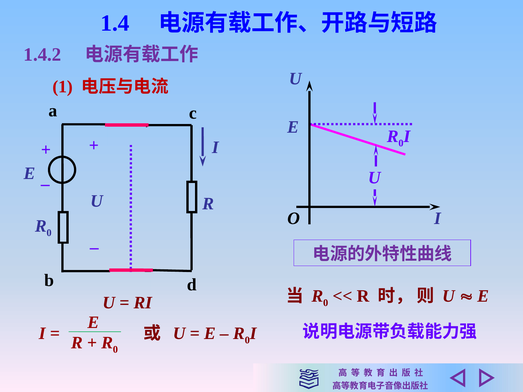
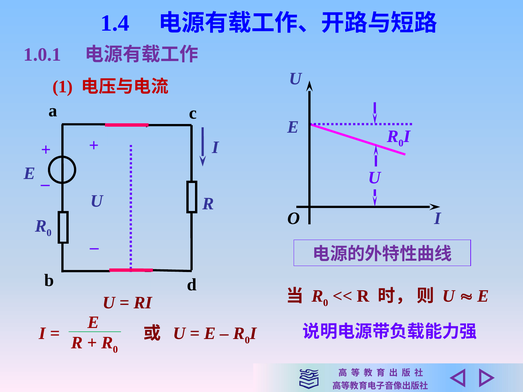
1.4.2: 1.4.2 -> 1.0.1
